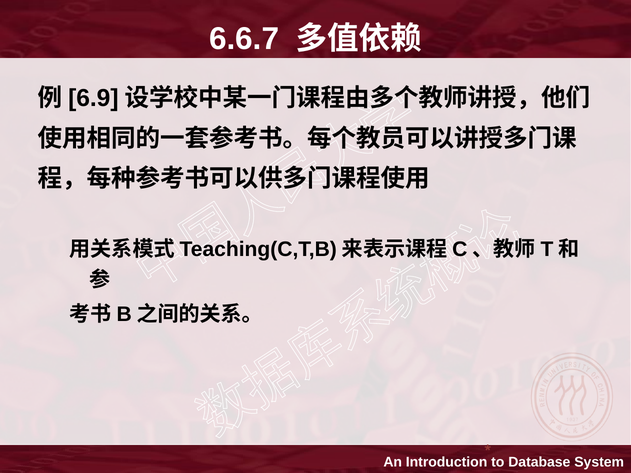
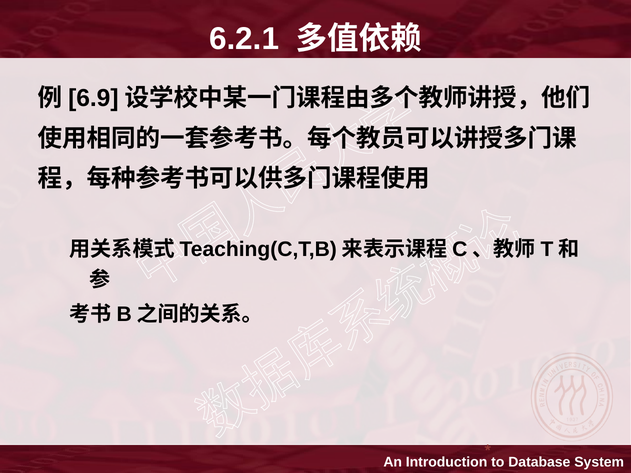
6.6.7: 6.6.7 -> 6.2.1
